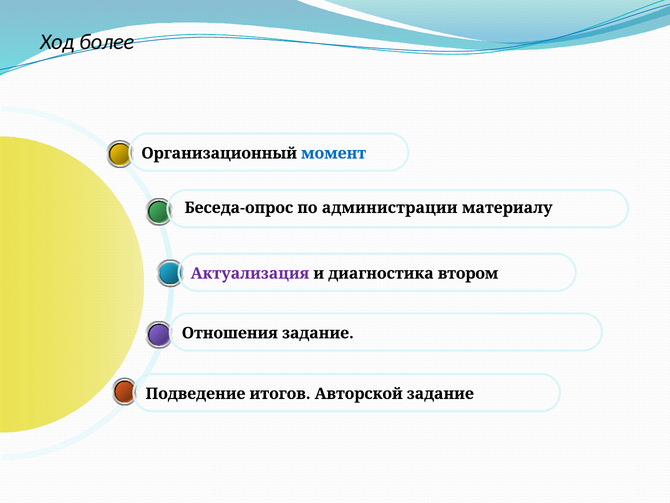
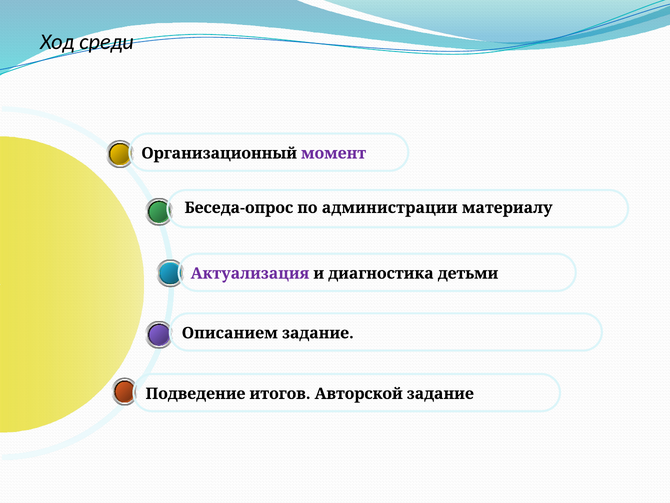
более: более -> среди
момент colour: blue -> purple
втором: втором -> детьми
Отношения: Отношения -> Описанием
